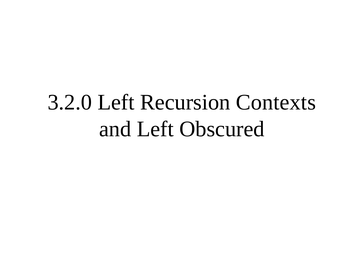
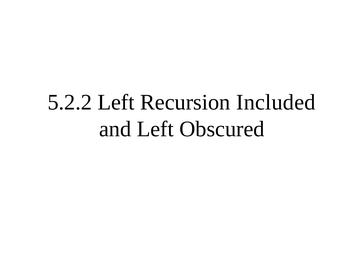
3.2.0: 3.2.0 -> 5.2.2
Contexts: Contexts -> Included
